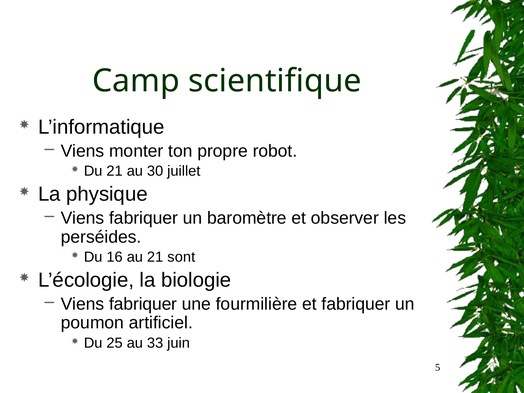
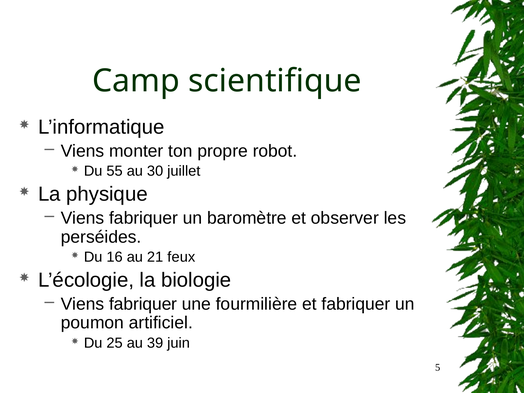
Du 21: 21 -> 55
sont: sont -> feux
33: 33 -> 39
